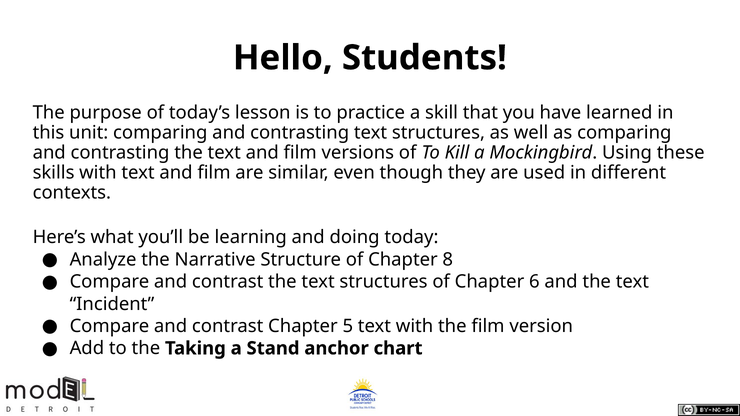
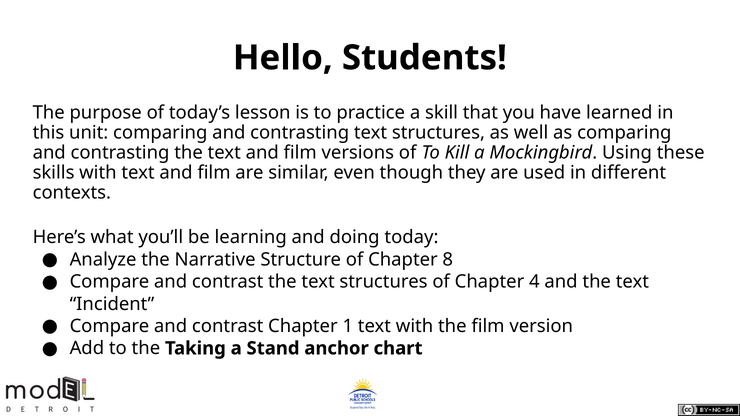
6: 6 -> 4
5: 5 -> 1
